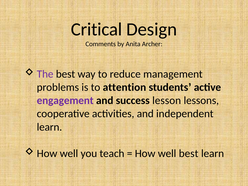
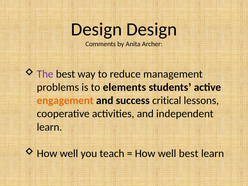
Critical at (97, 29): Critical -> Design
attention: attention -> elements
engagement colour: purple -> orange
lesson: lesson -> critical
